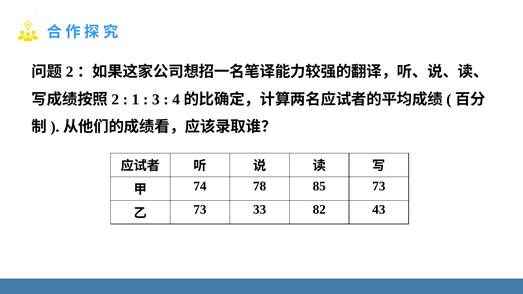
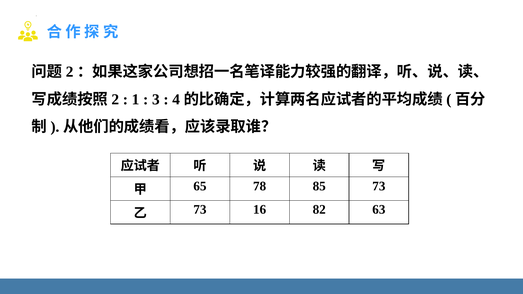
74: 74 -> 65
33: 33 -> 16
43: 43 -> 63
